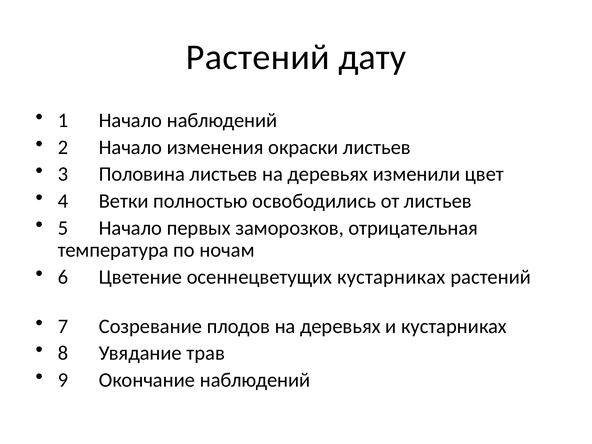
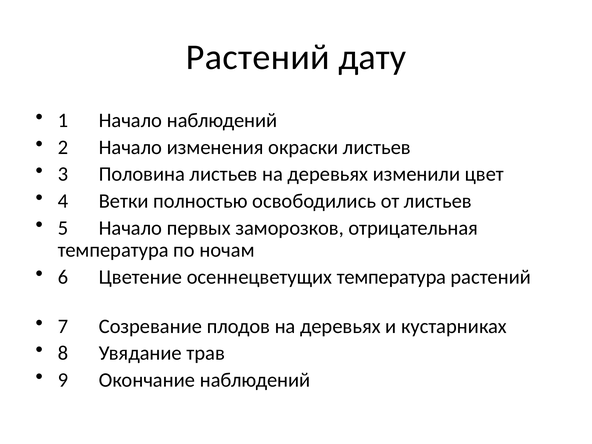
осеннецветущих кустарниках: кустарниках -> температура
